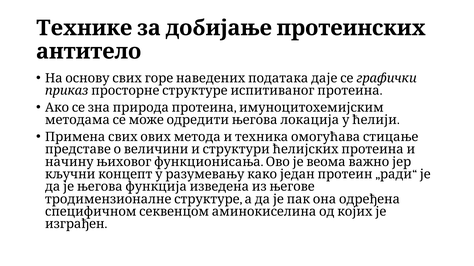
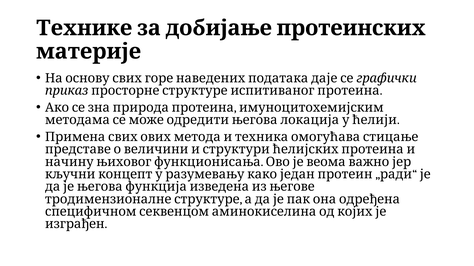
антитело: антитело -> материје
